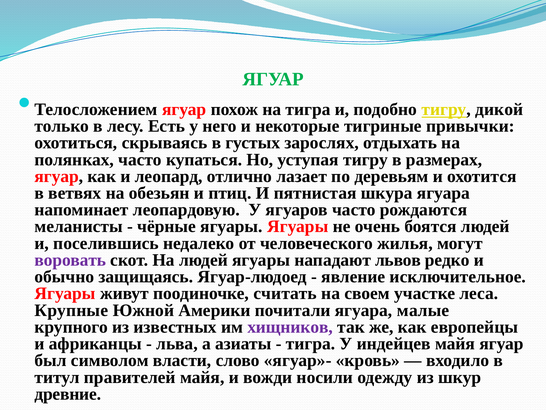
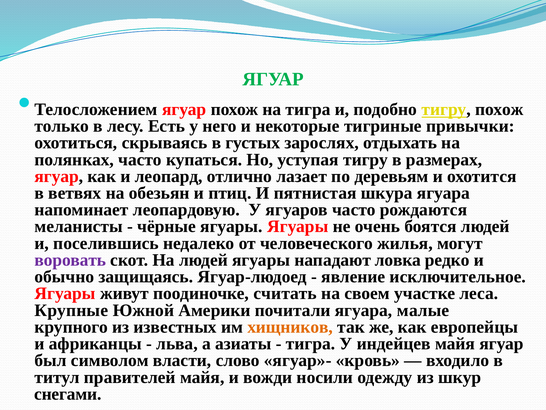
тигру дикой: дикой -> похож
львов: львов -> ловка
хищников colour: purple -> orange
древние: древние -> снегами
